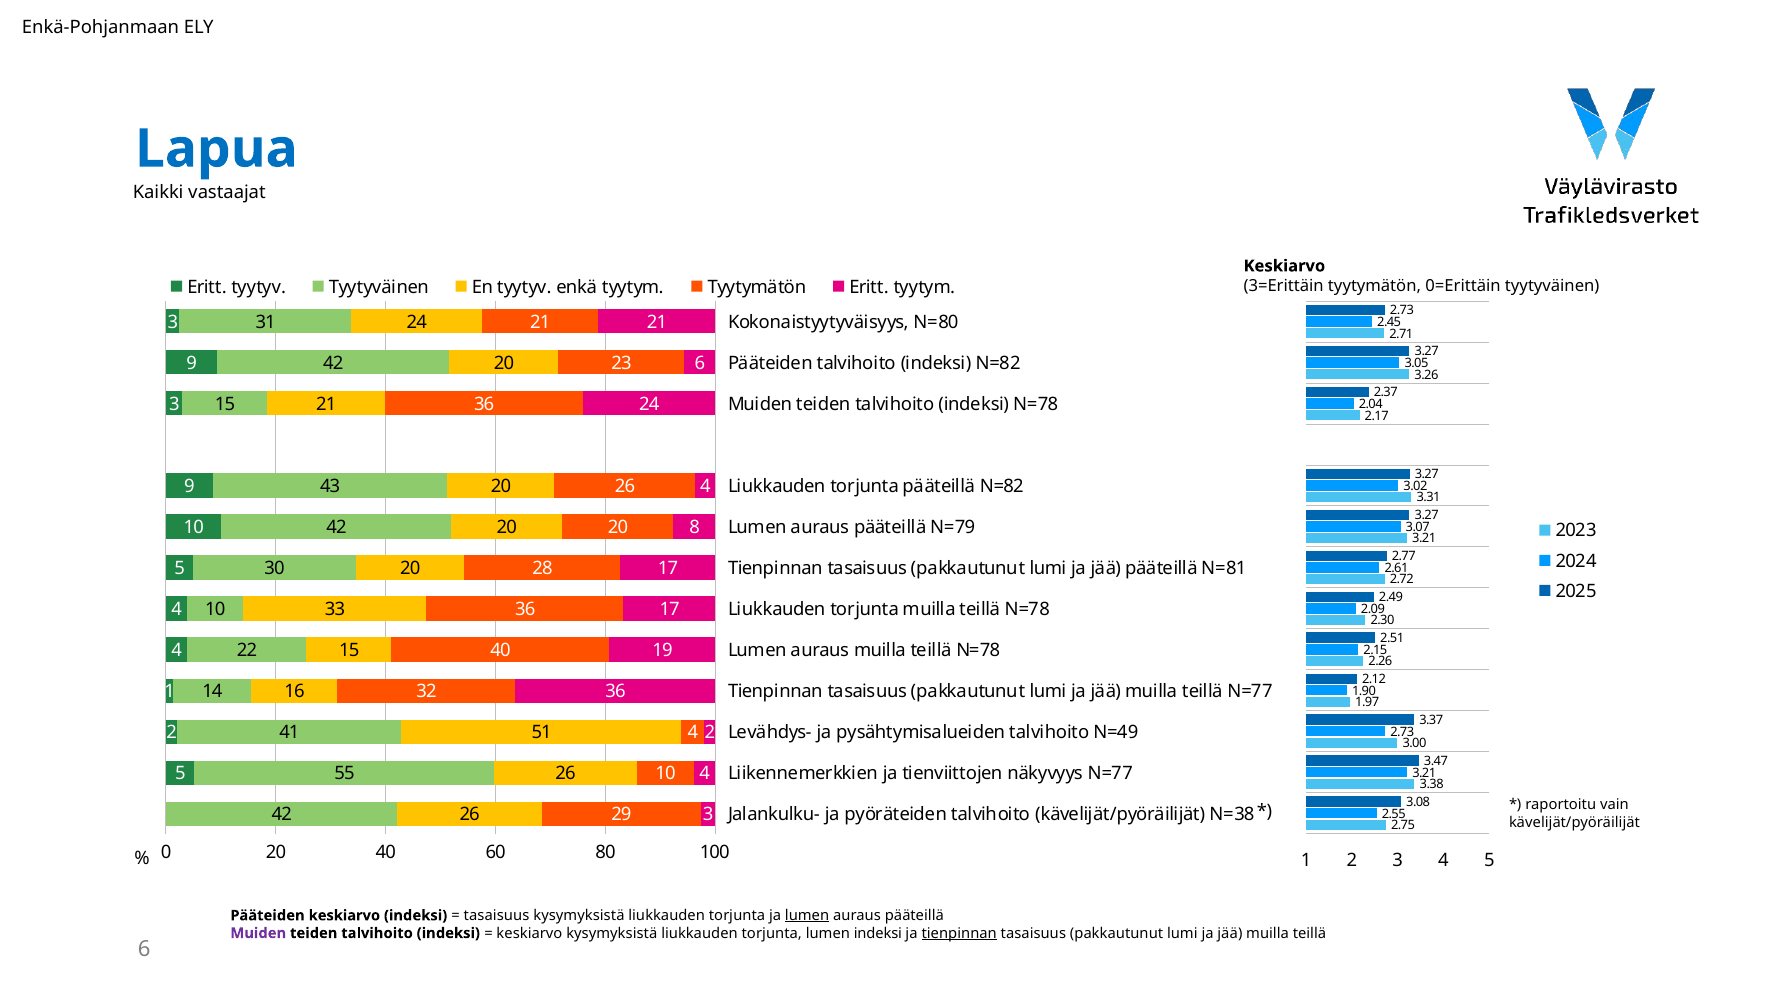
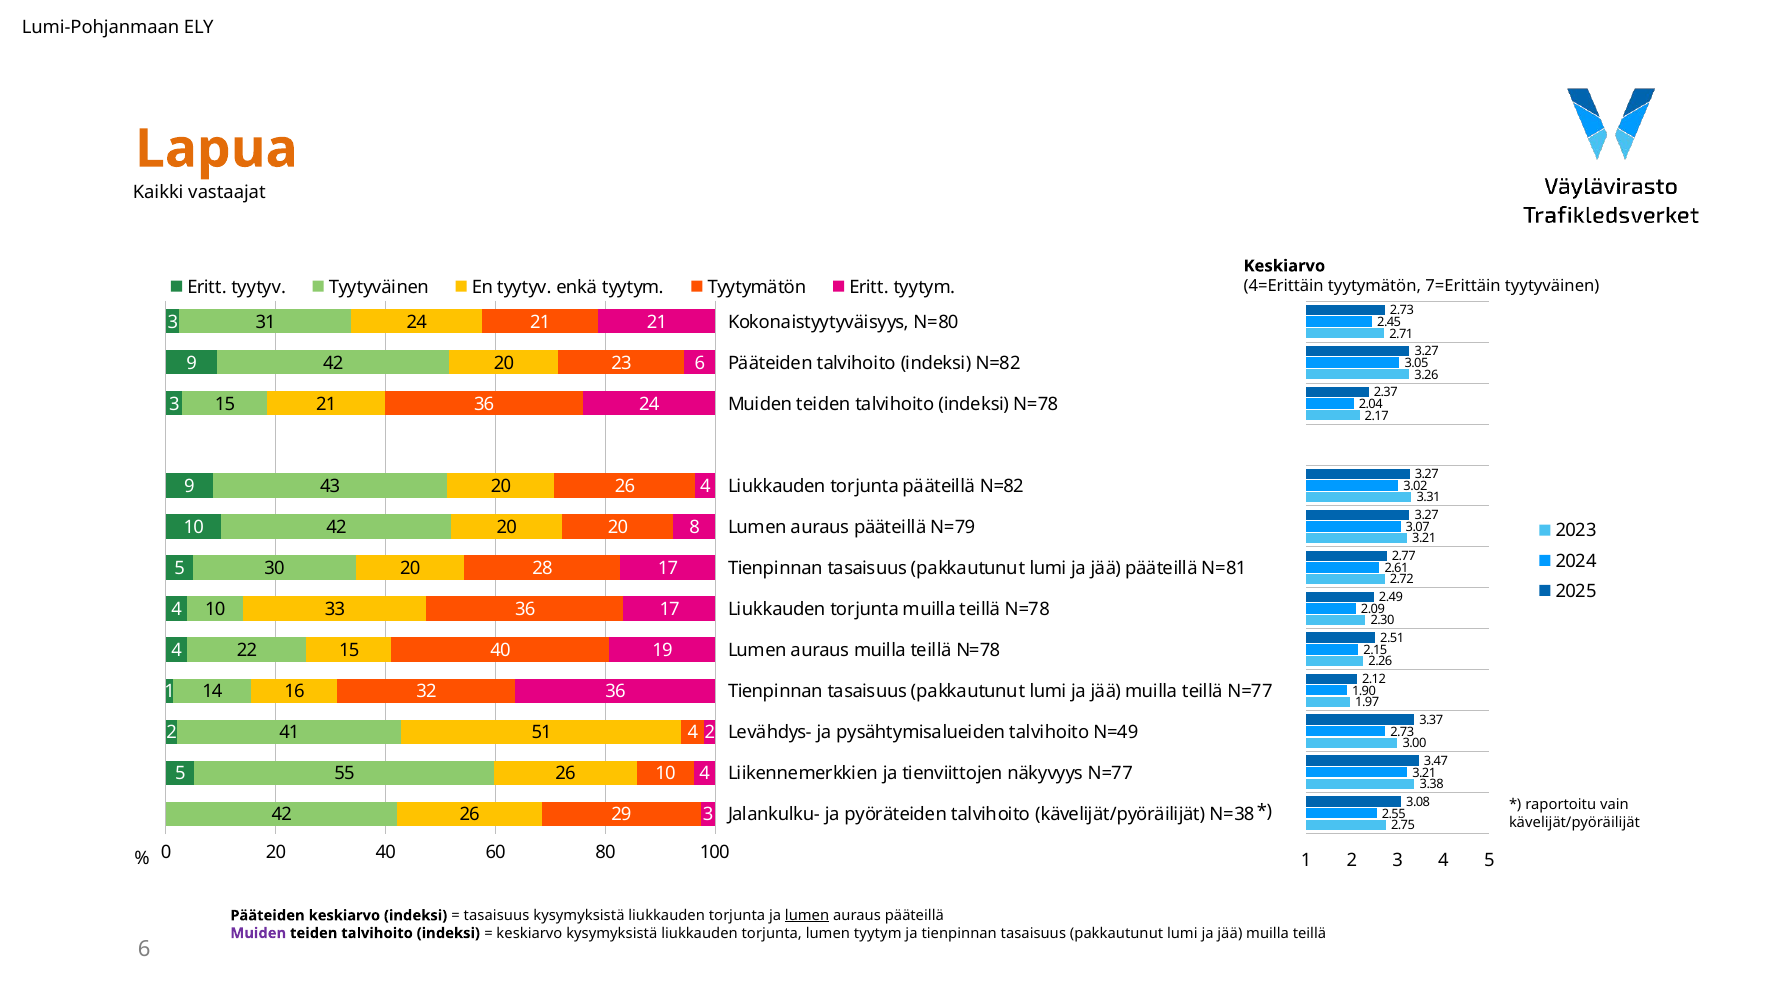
Enkä-Pohjanmaan: Enkä-Pohjanmaan -> Lumi-Pohjanmaan
Lapua colour: blue -> orange
3=Erittäin: 3=Erittäin -> 4=Erittäin
0=Erittäin: 0=Erittäin -> 7=Erittäin
lumen indeksi: indeksi -> tyytym
tienpinnan at (959, 933) underline: present -> none
